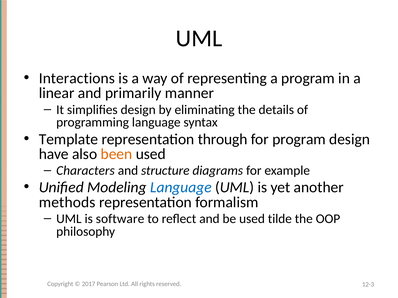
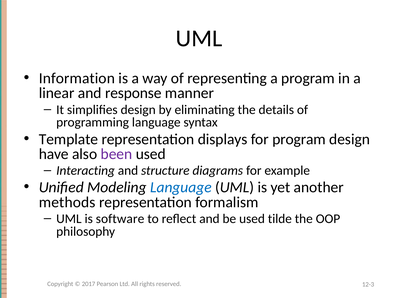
Interactions: Interactions -> Information
primarily: primarily -> response
through: through -> displays
been colour: orange -> purple
Characters: Characters -> Interacting
